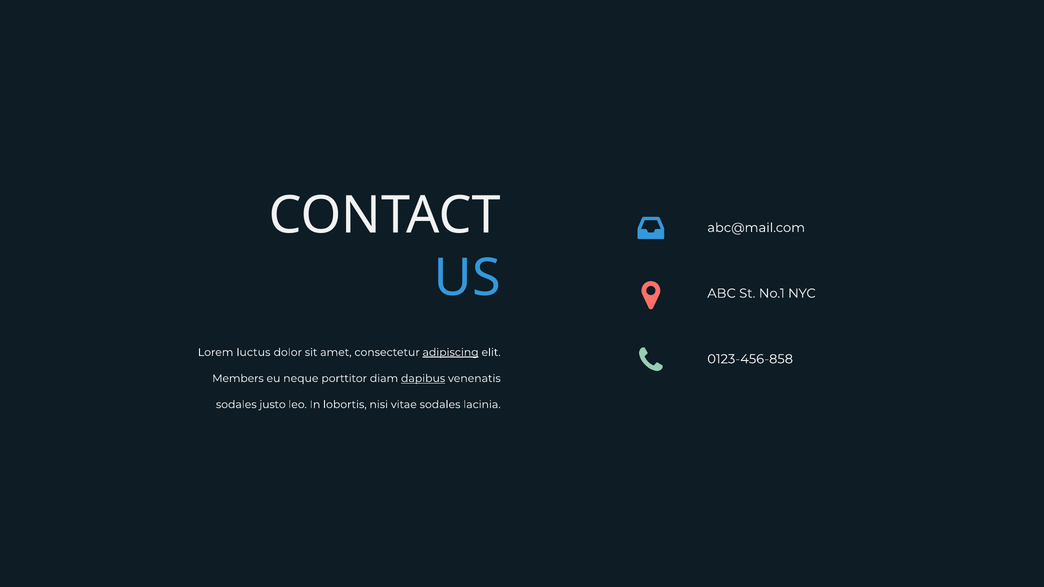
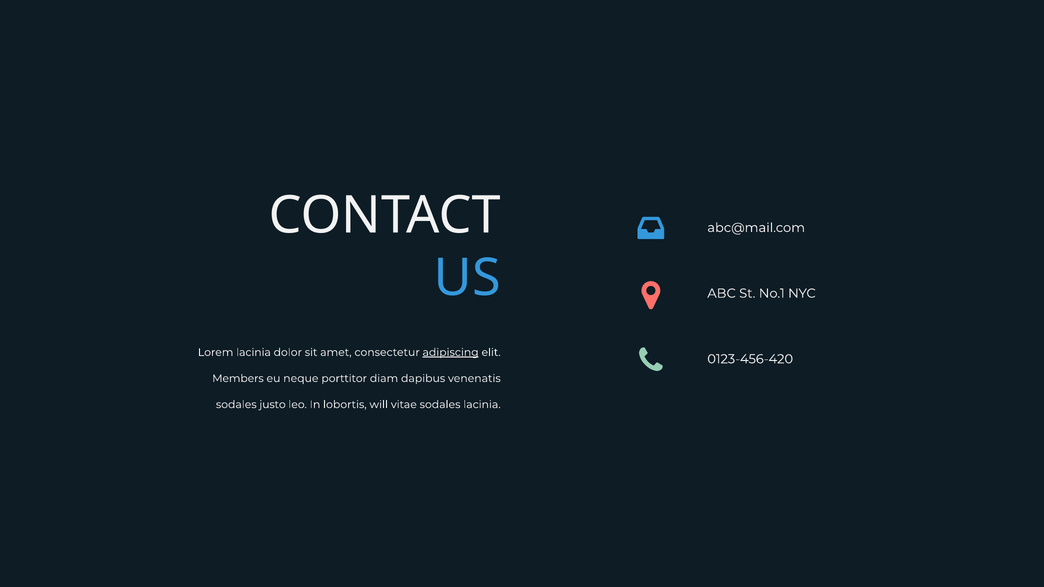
Lorem luctus: luctus -> lacinia
0123-456-858: 0123-456-858 -> 0123-456-420
dapibus underline: present -> none
nisi: nisi -> will
